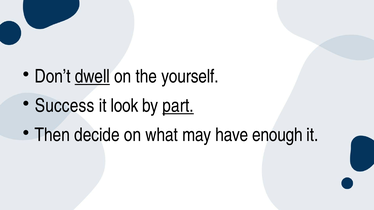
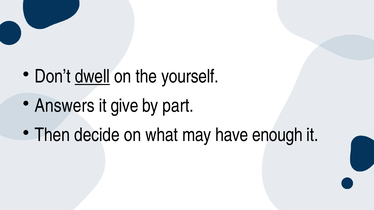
Success: Success -> Answers
look: look -> give
part underline: present -> none
